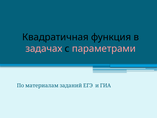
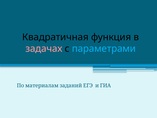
параметрами colour: pink -> light blue
